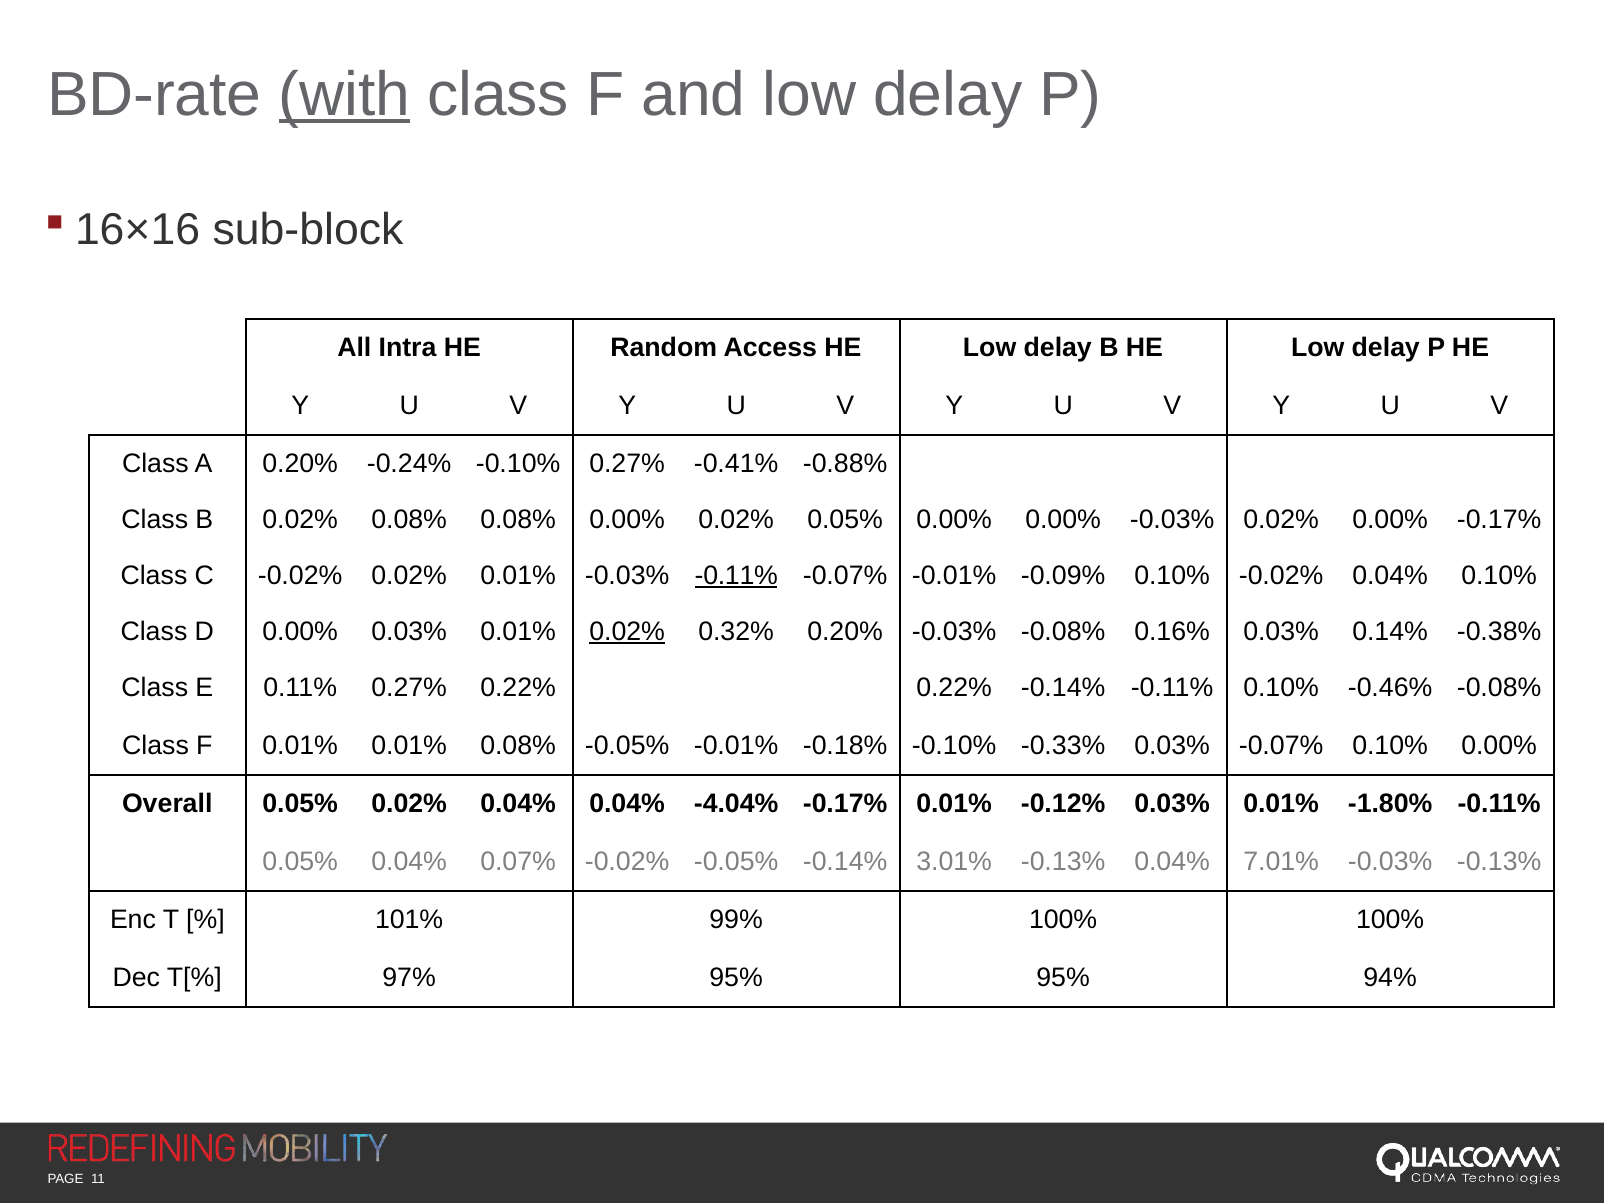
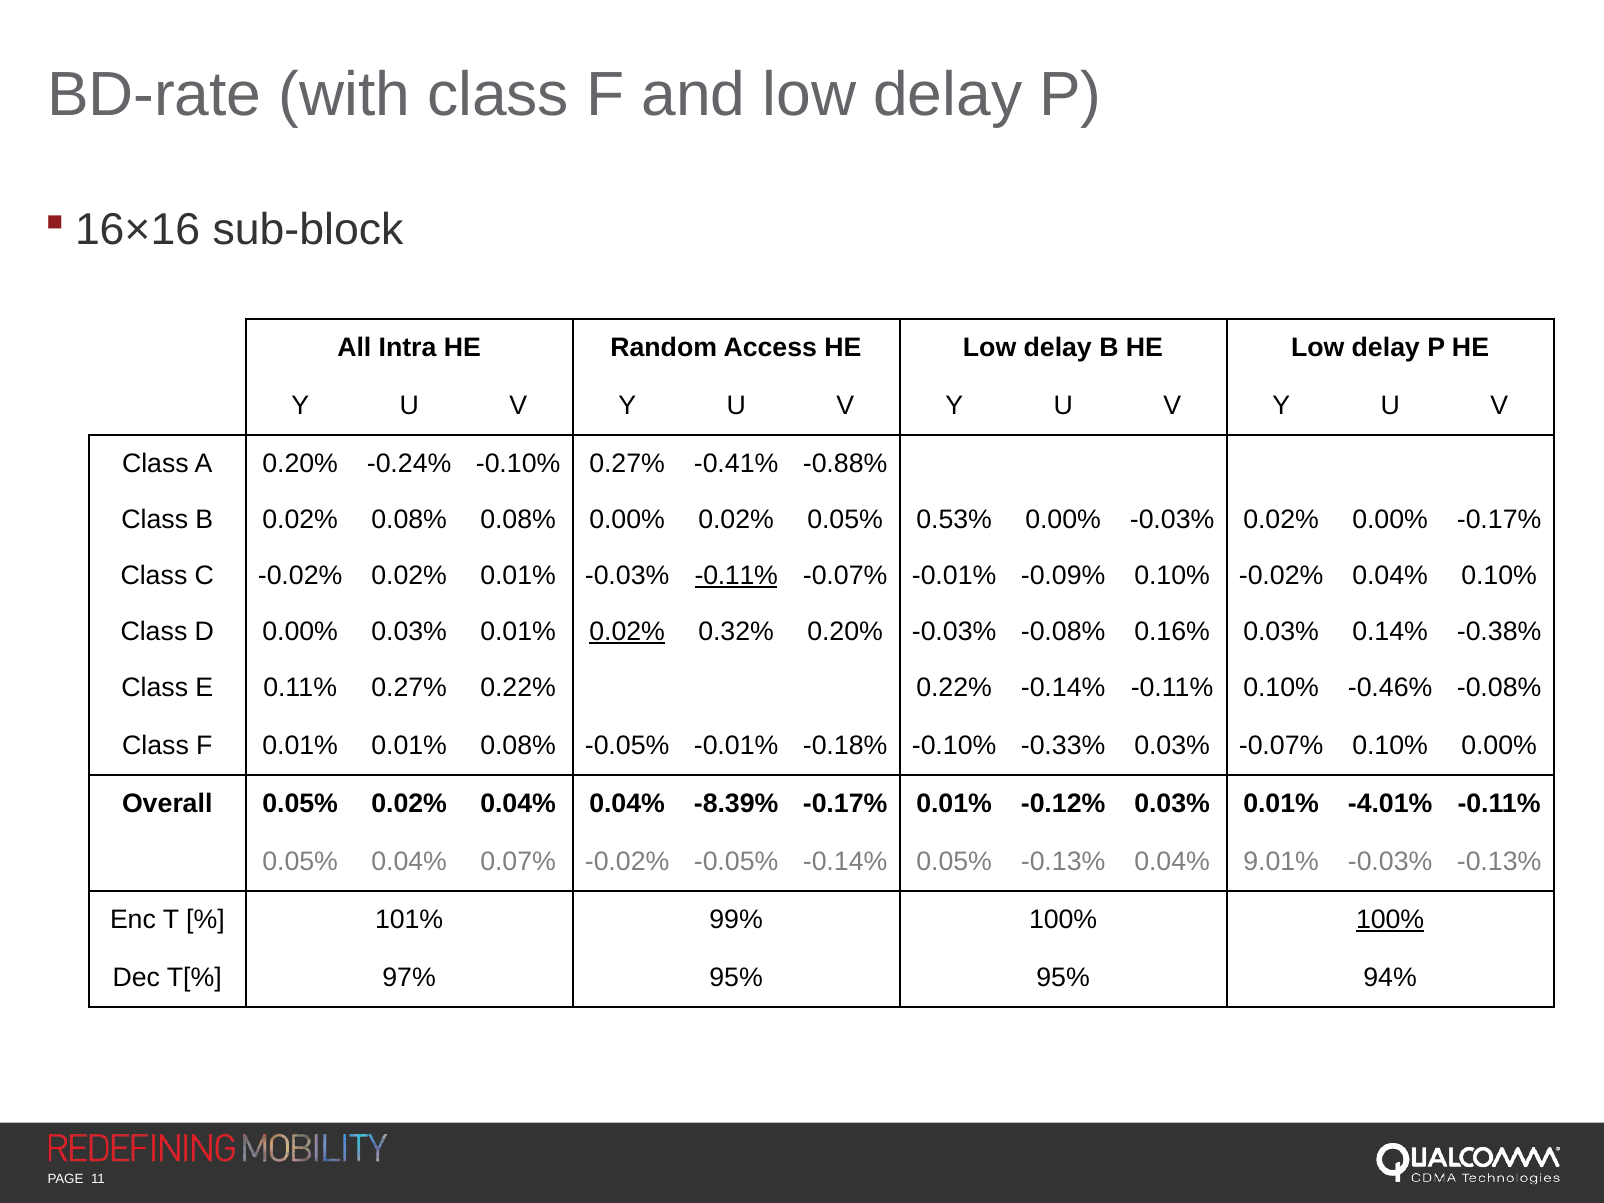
with underline: present -> none
0.05% 0.00%: 0.00% -> 0.53%
-4.04%: -4.04% -> -8.39%
-1.80%: -1.80% -> -4.01%
-0.14% 3.01%: 3.01% -> 0.05%
7.01%: 7.01% -> 9.01%
100% at (1390, 919) underline: none -> present
